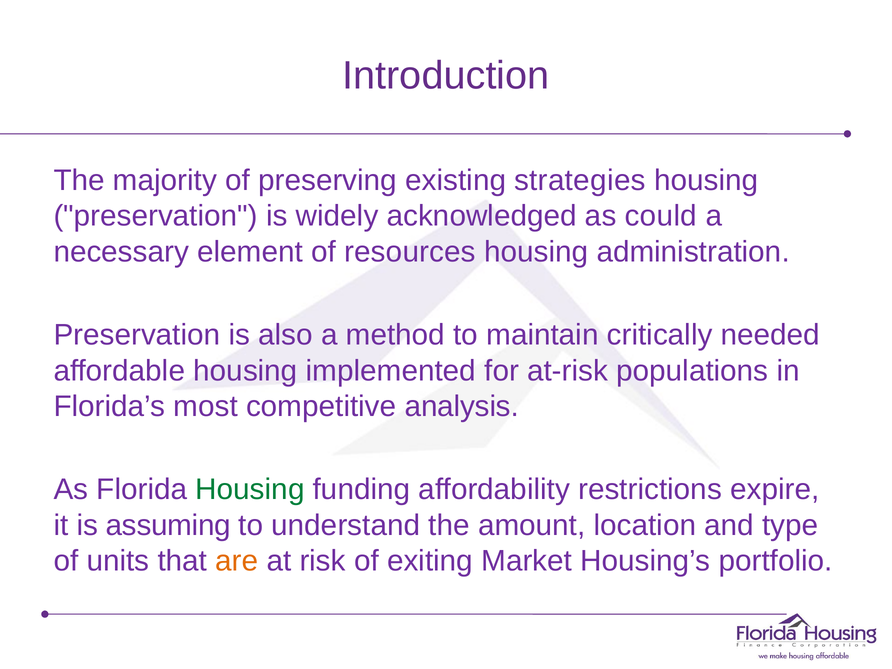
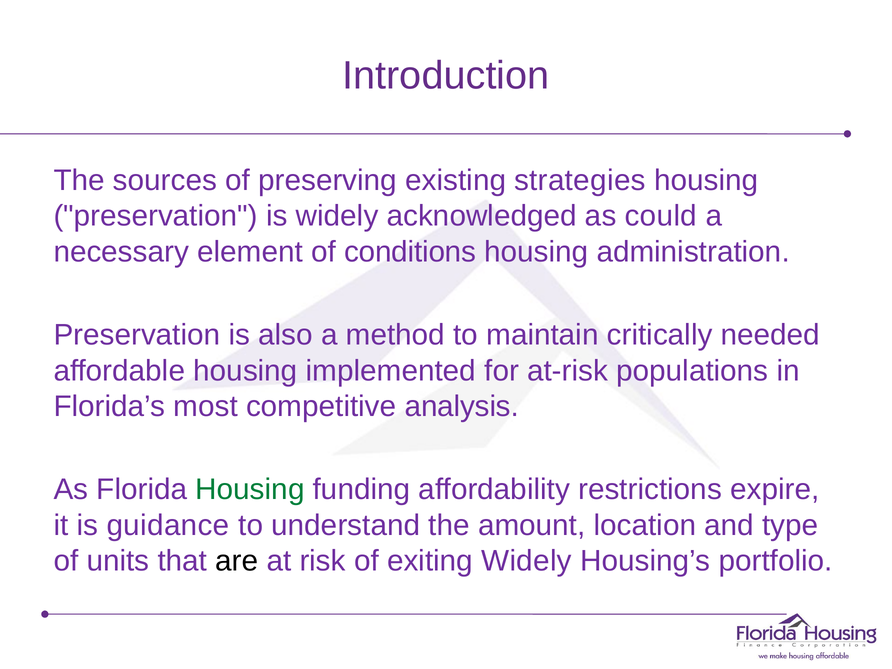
majority: majority -> sources
resources: resources -> conditions
assuming: assuming -> guidance
are colour: orange -> black
exiting Market: Market -> Widely
